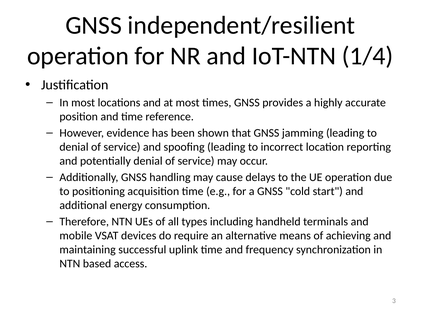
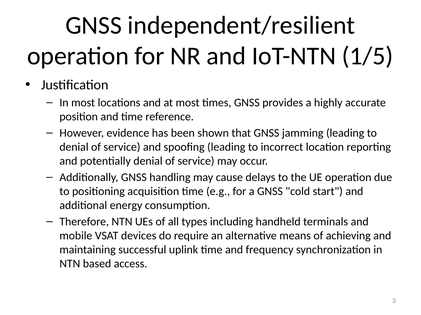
1/4: 1/4 -> 1/5
